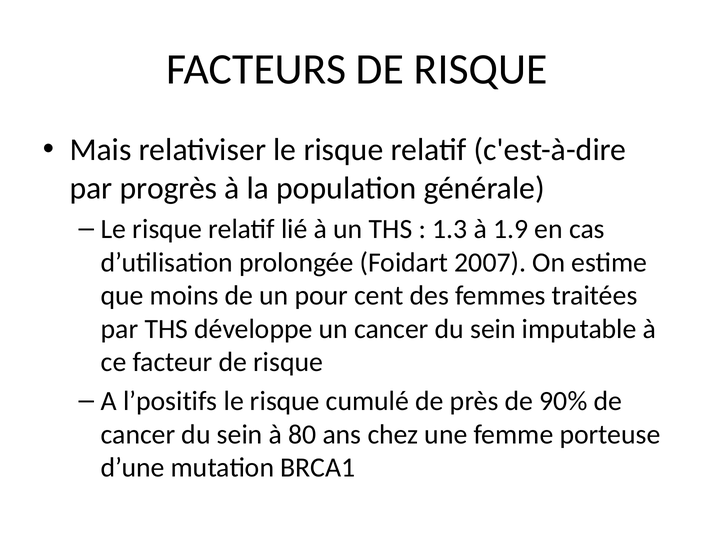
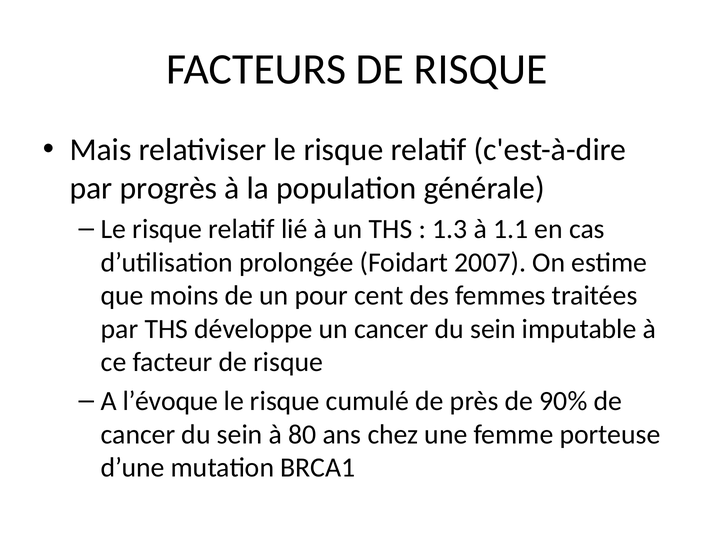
1.9: 1.9 -> 1.1
l’positifs: l’positifs -> l’évoque
